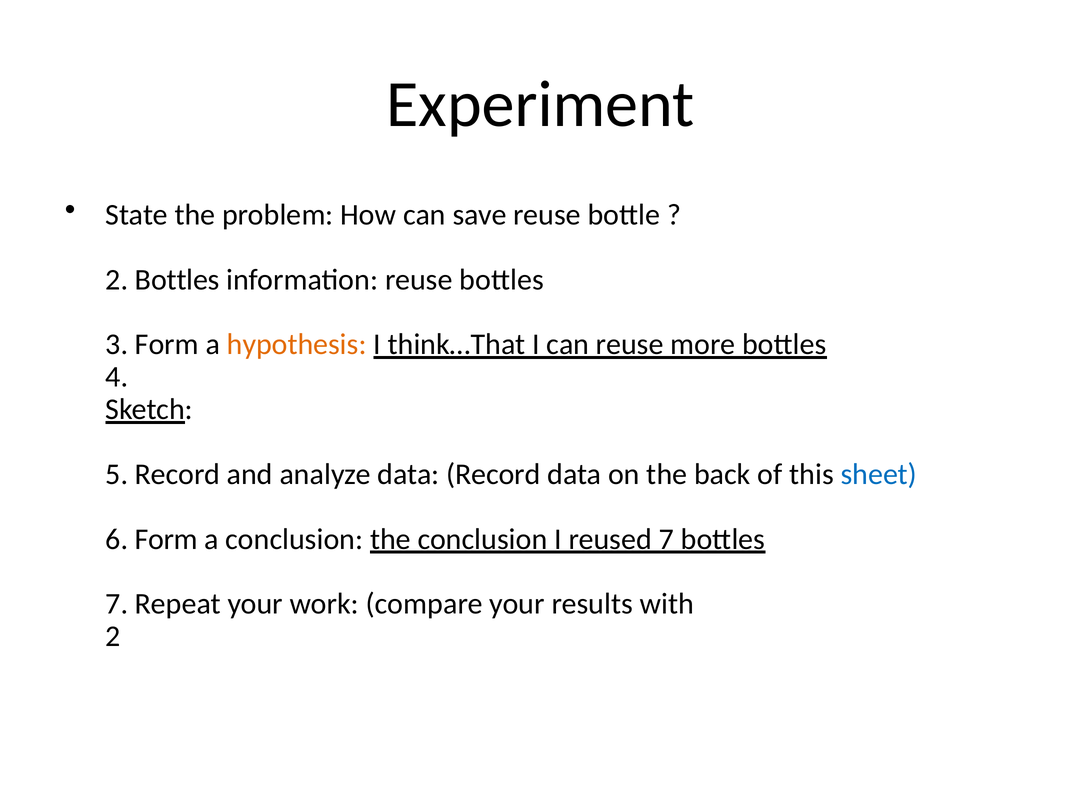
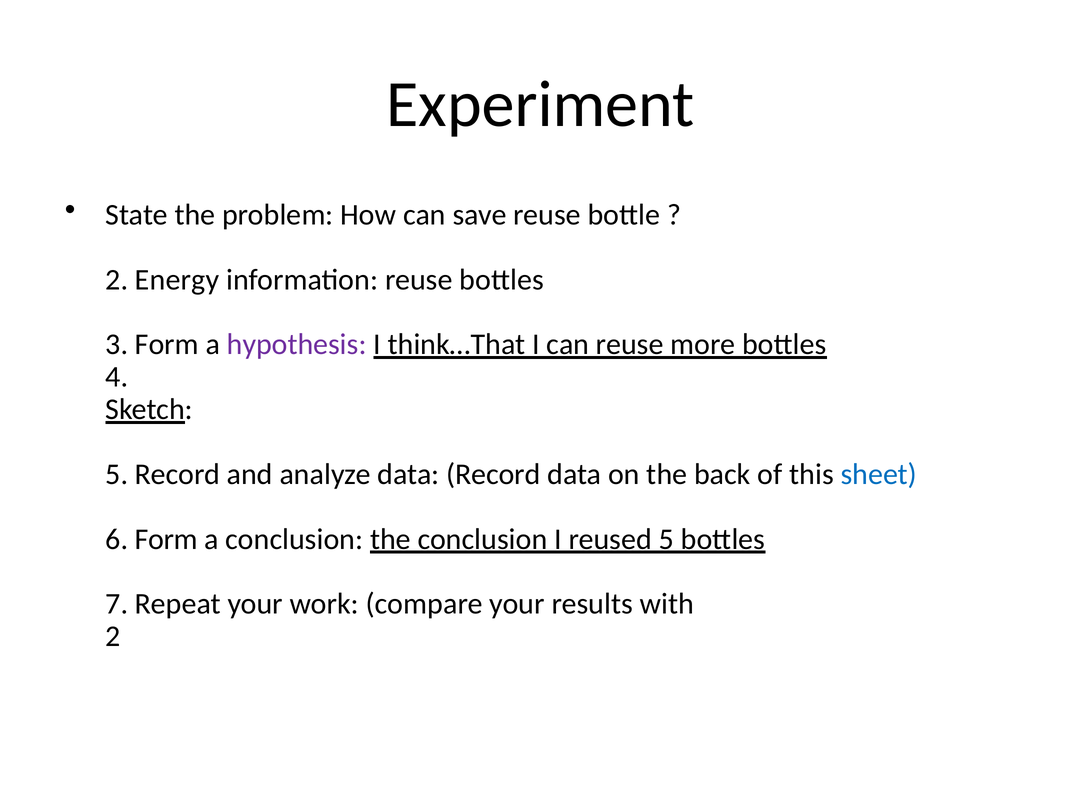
2 Bottles: Bottles -> Energy
hypothesis colour: orange -> purple
reused 7: 7 -> 5
